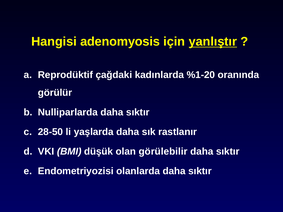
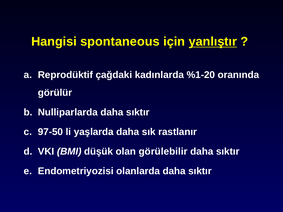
adenomyosis: adenomyosis -> spontaneous
28-50: 28-50 -> 97-50
